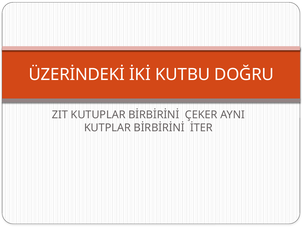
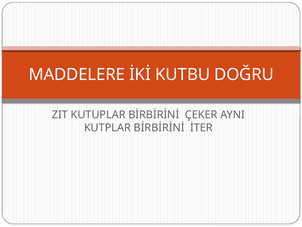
ÜZERİNDEKİ: ÜZERİNDEKİ -> MADDELERE
